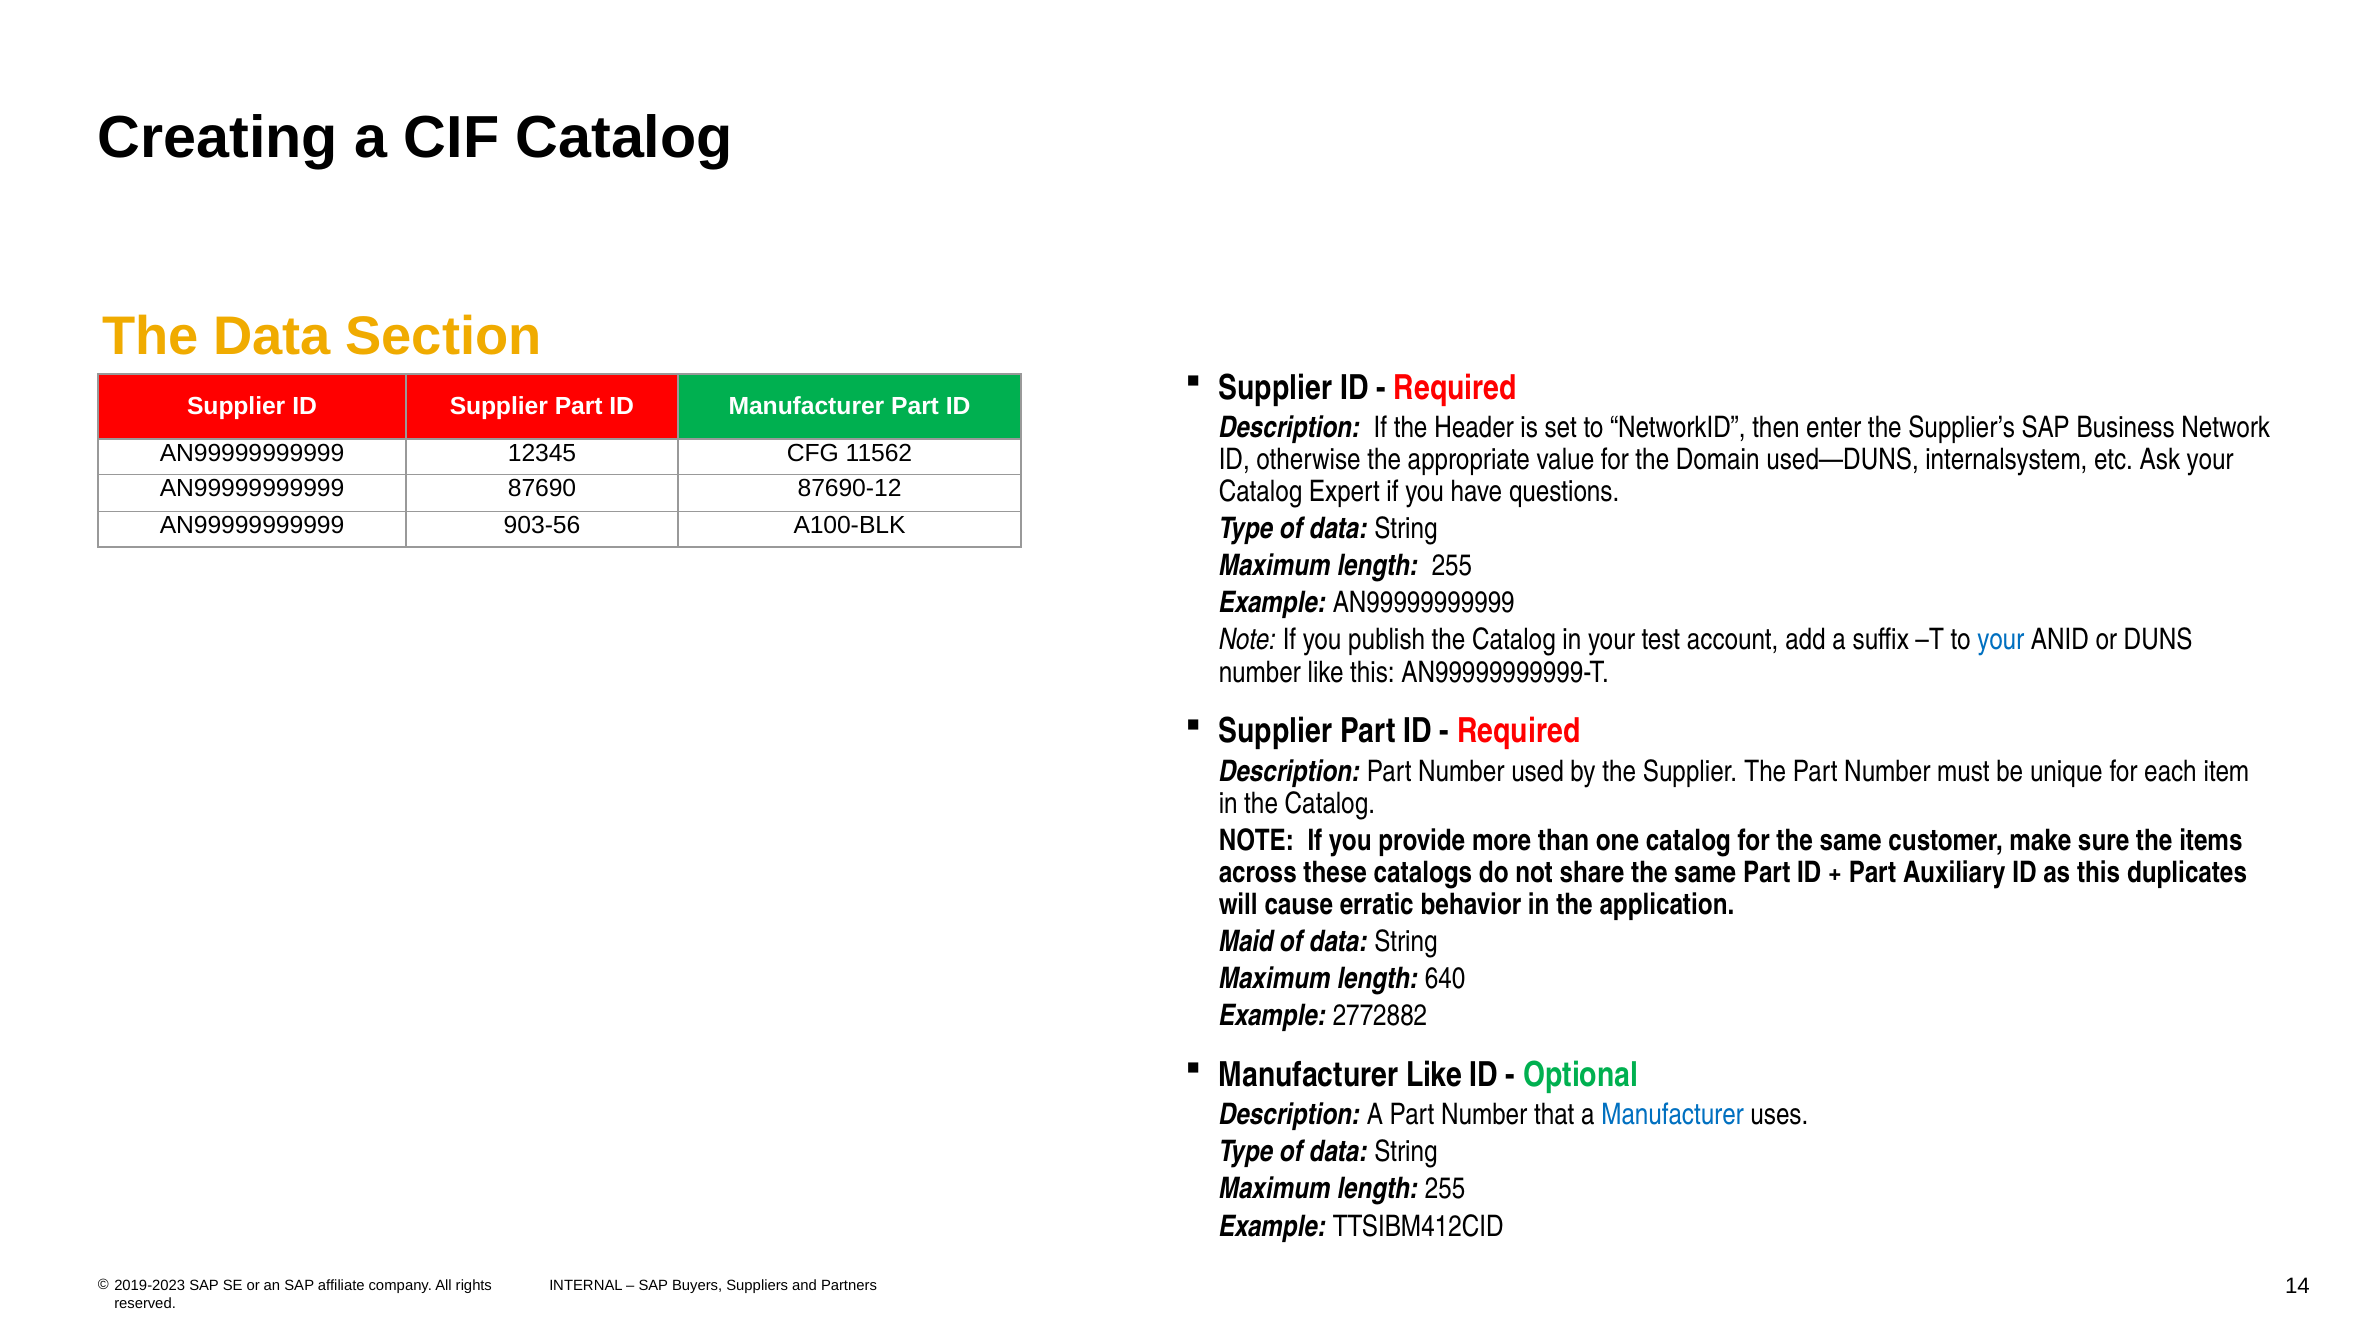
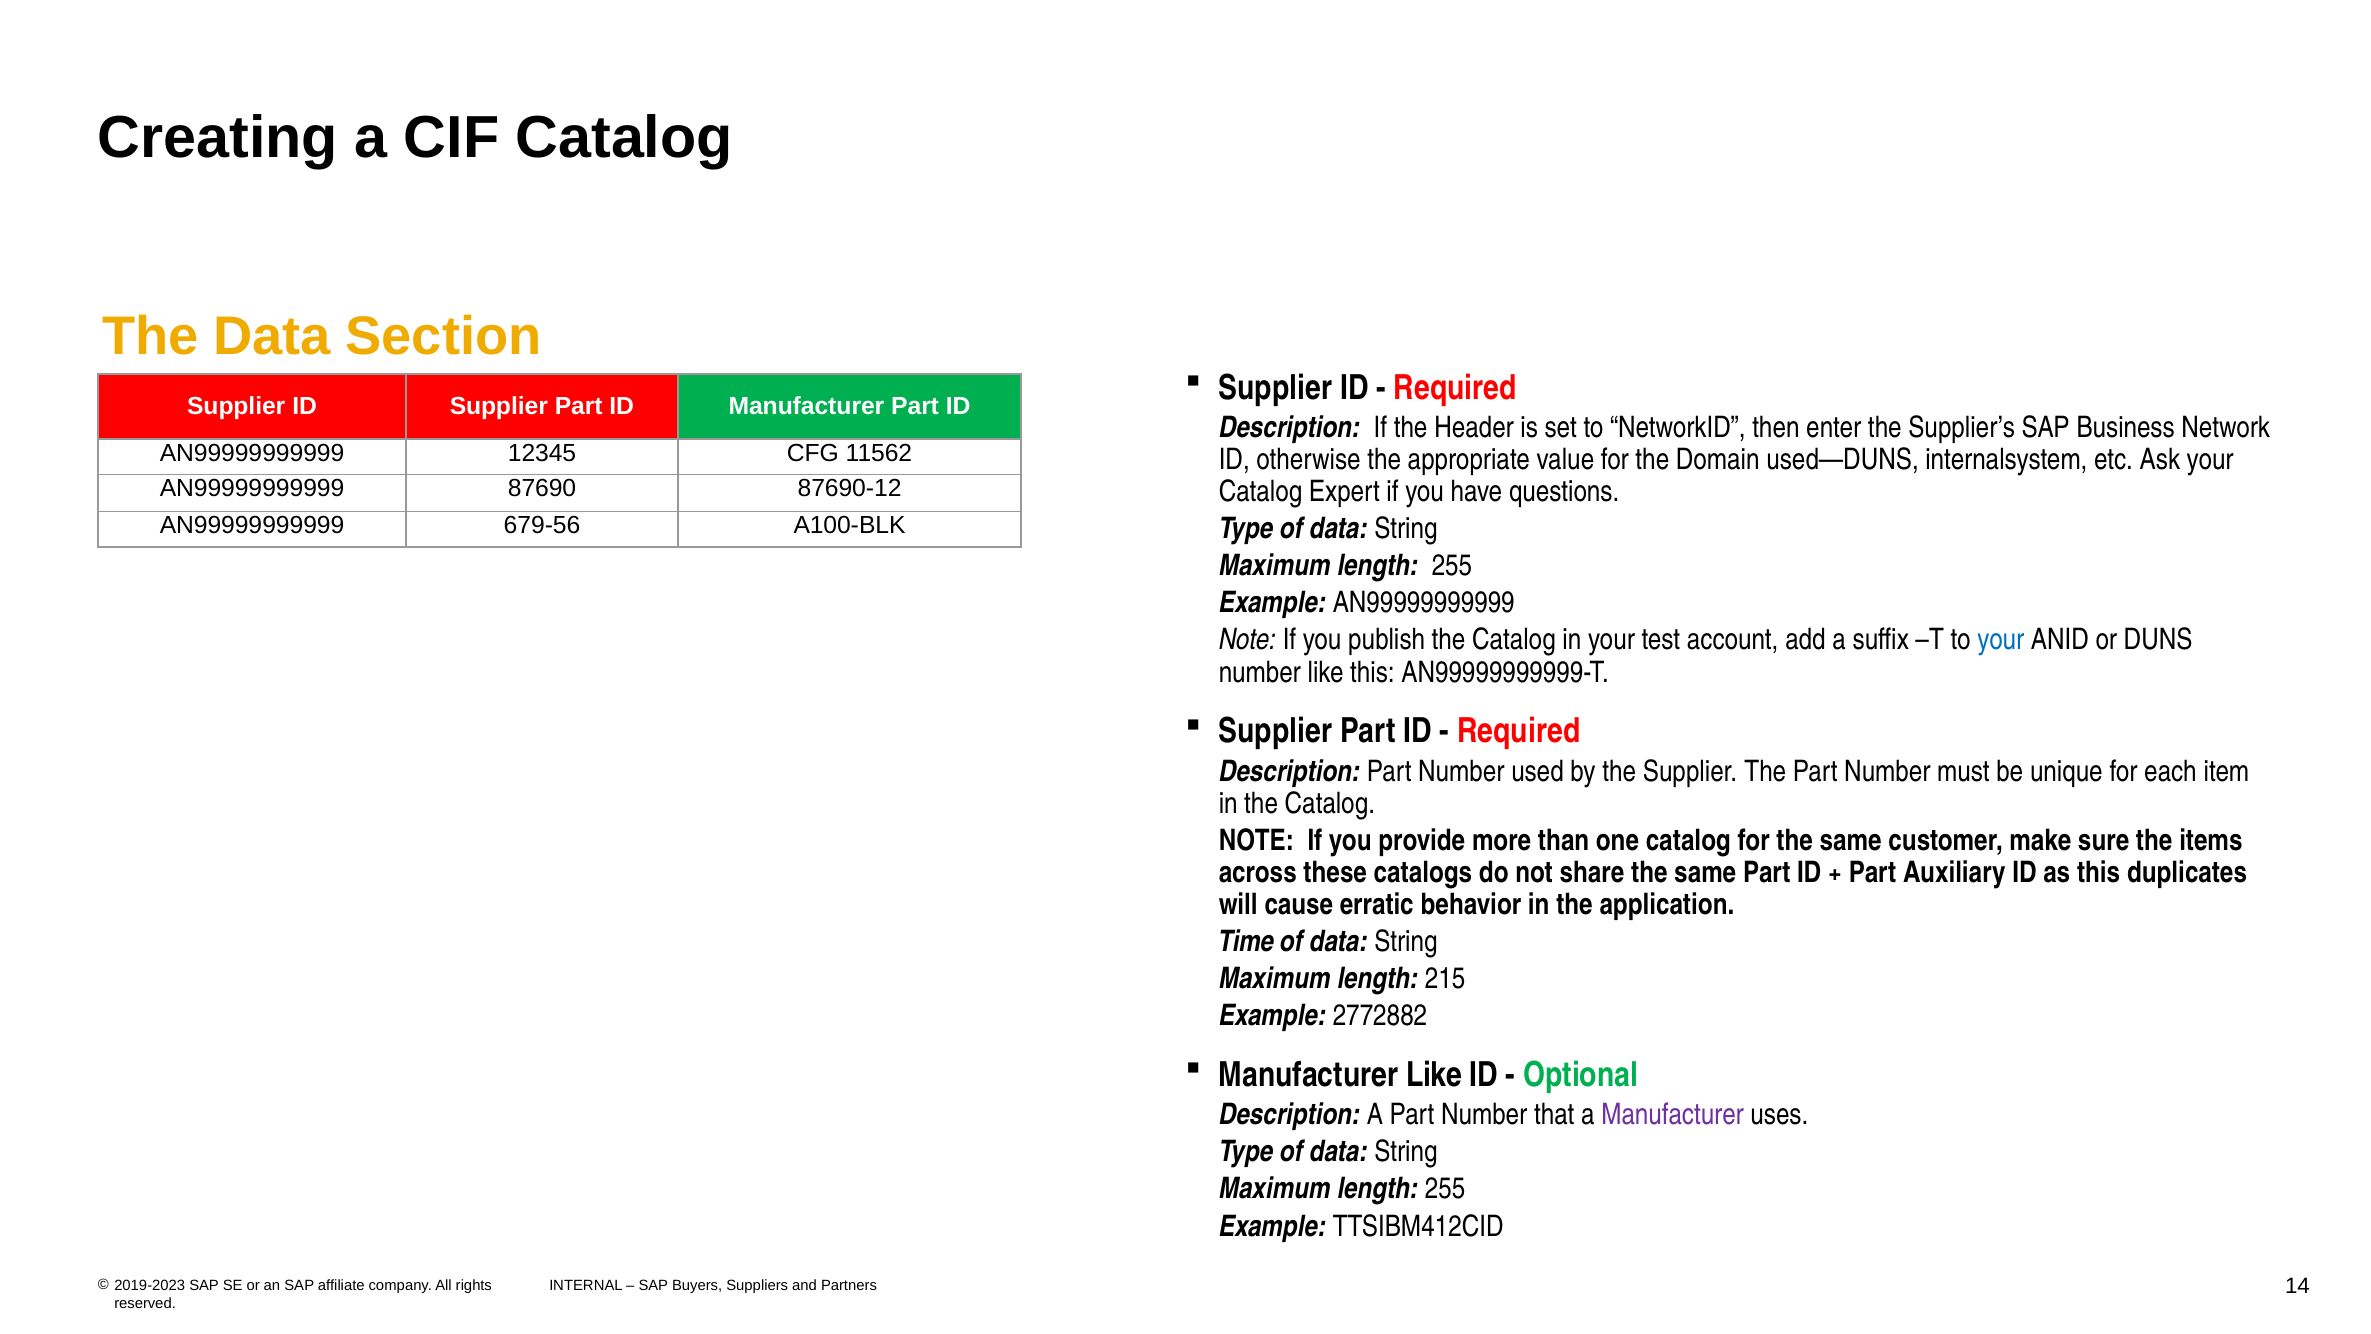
903-56: 903-56 -> 679-56
Maid: Maid -> Time
640: 640 -> 215
Manufacturer at (1673, 1114) colour: blue -> purple
